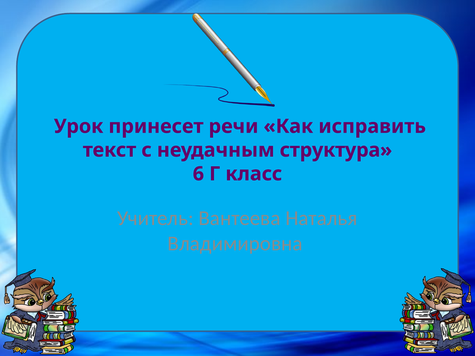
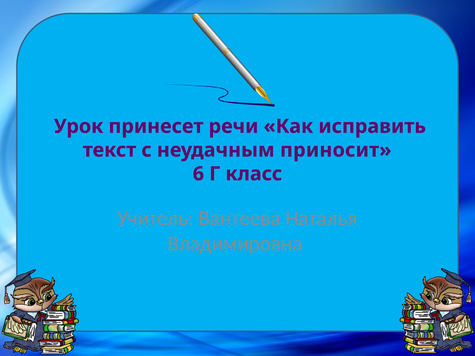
структура: структура -> приносит
